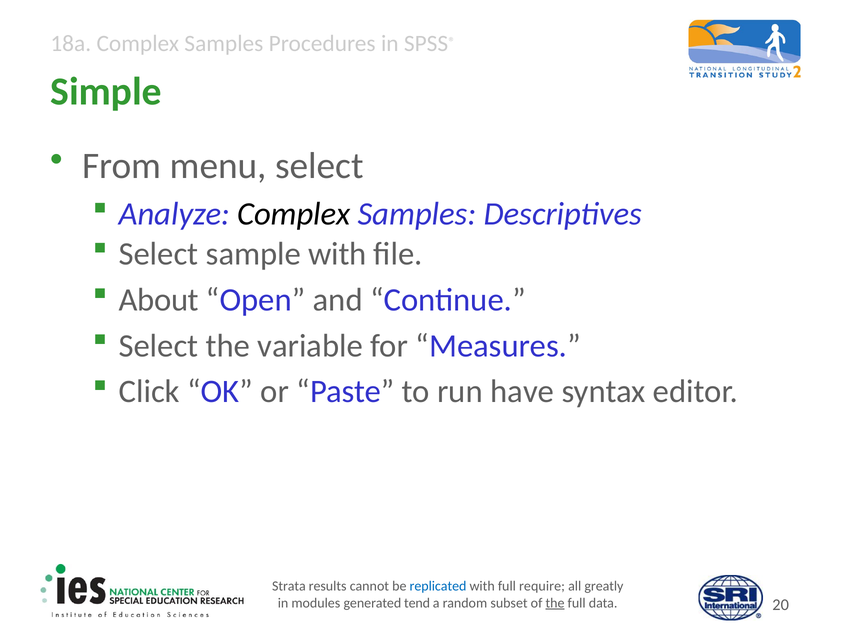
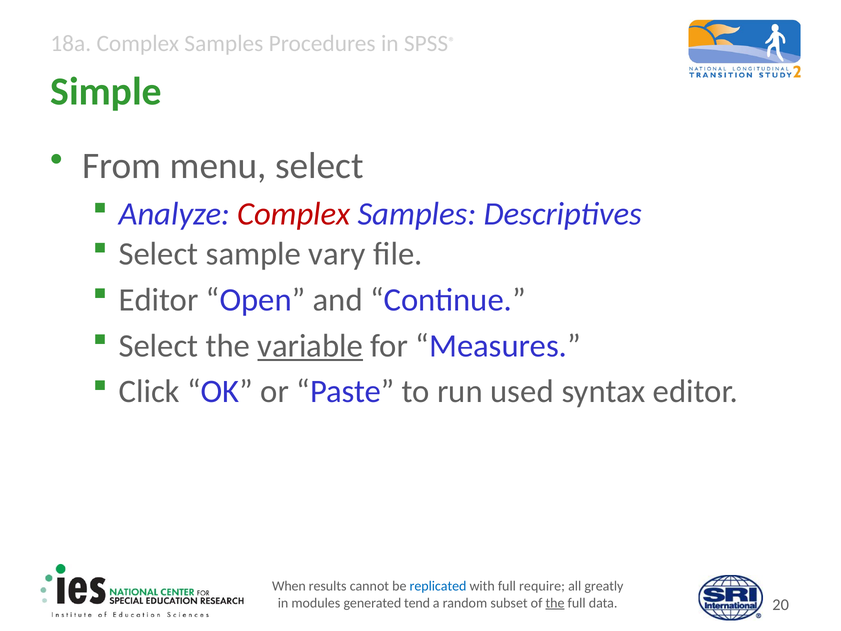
Complex at (294, 214) colour: black -> red
sample with: with -> vary
About at (159, 300): About -> Editor
variable underline: none -> present
have: have -> used
Strata: Strata -> When
